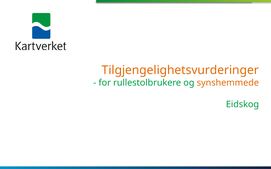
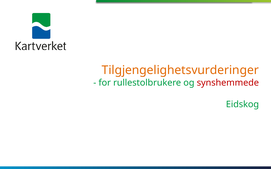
synshemmede colour: orange -> red
